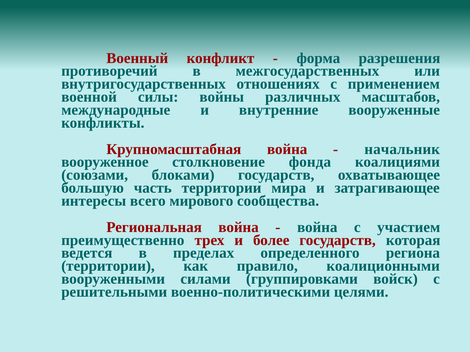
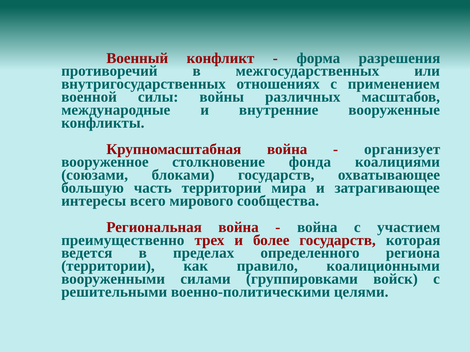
начальник: начальник -> организует
